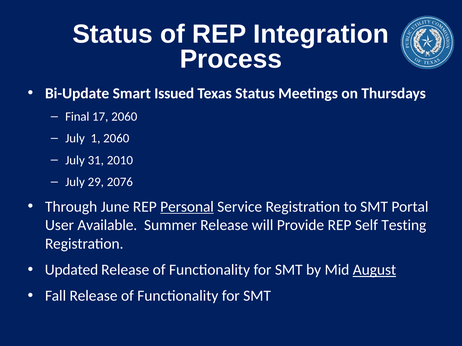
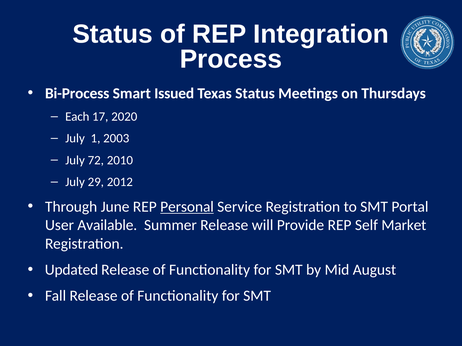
Bi-Update: Bi-Update -> Bi-Process
Final: Final -> Each
17 2060: 2060 -> 2020
1 2060: 2060 -> 2003
31: 31 -> 72
2076: 2076 -> 2012
Testing: Testing -> Market
August underline: present -> none
